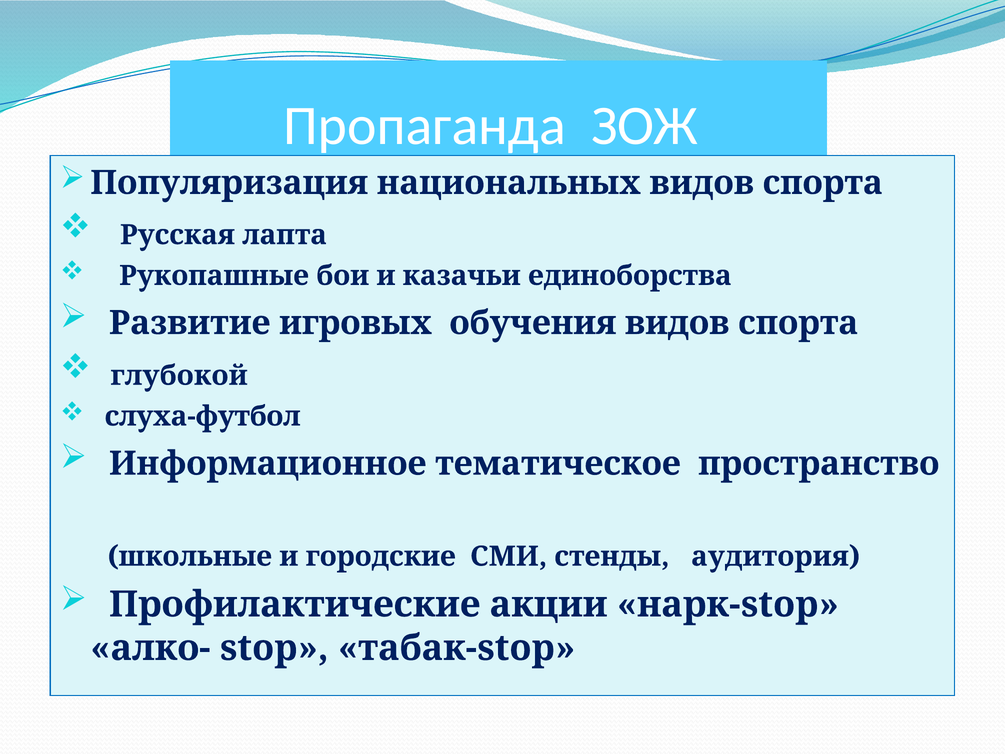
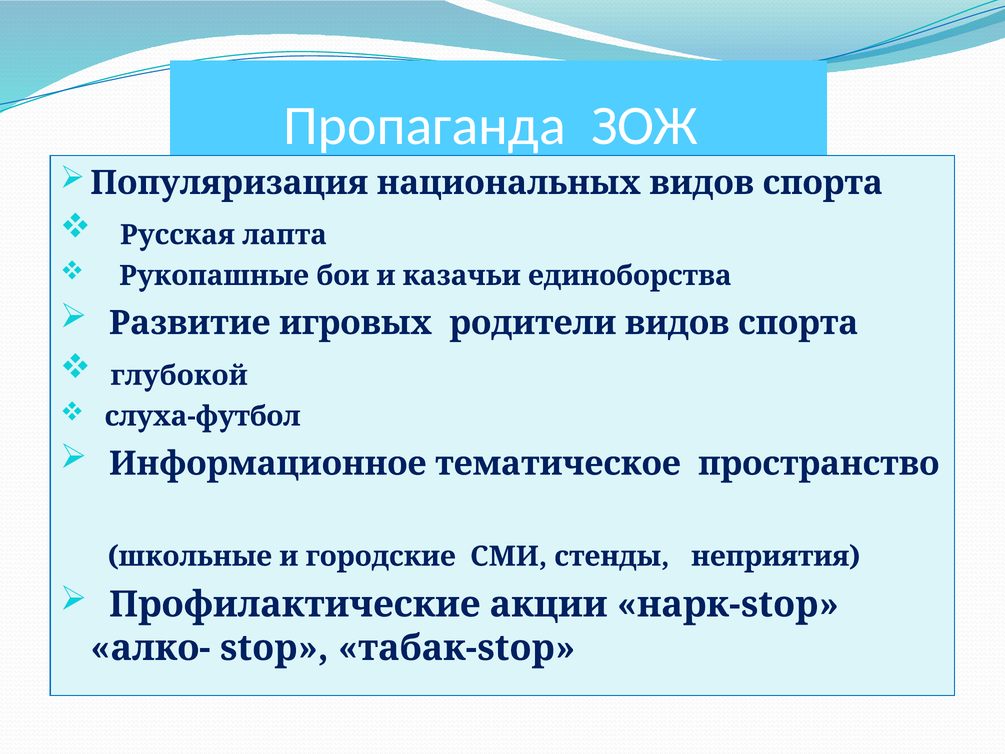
обучения: обучения -> родители
аудитория: аудитория -> неприятия
